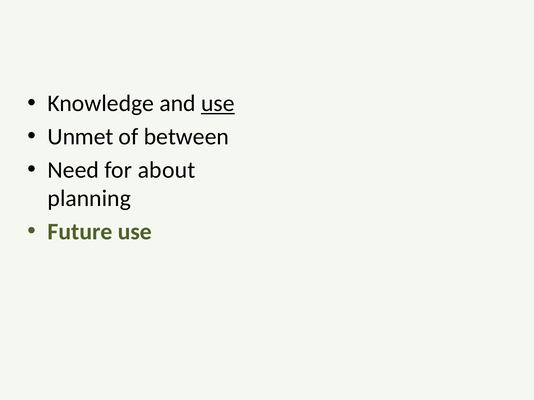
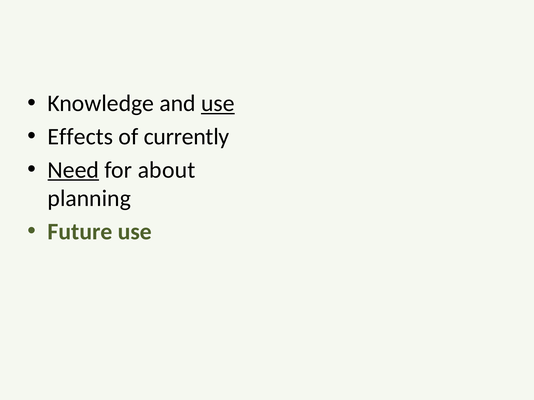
Unmet: Unmet -> Effects
between: between -> currently
Need underline: none -> present
